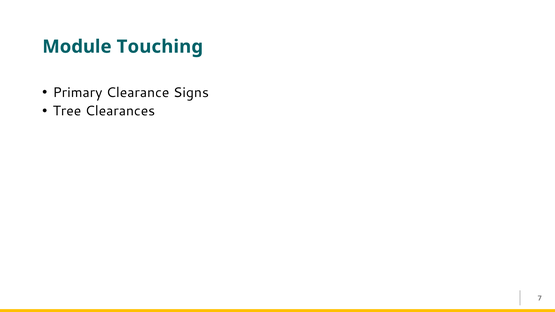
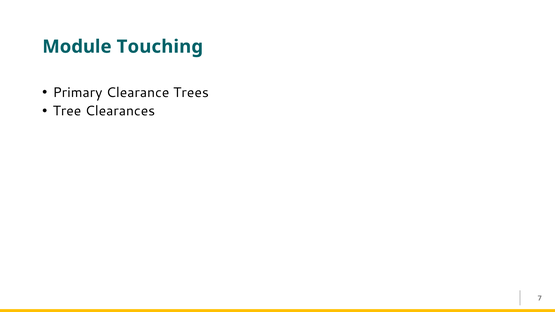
Signs: Signs -> Trees
